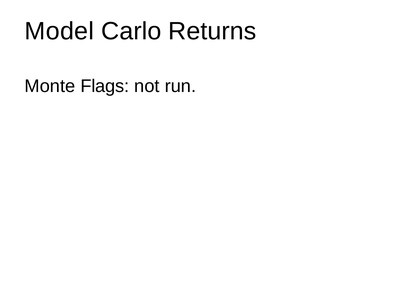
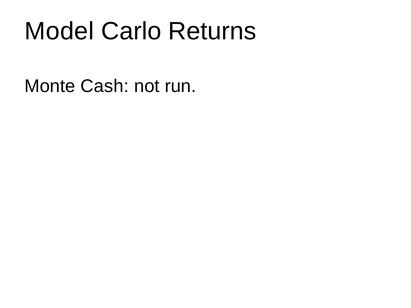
Flags: Flags -> Cash
